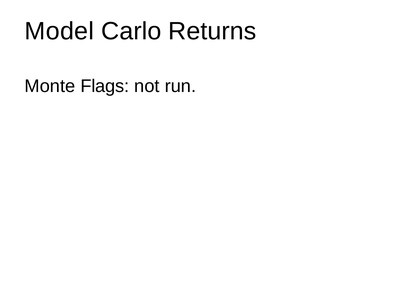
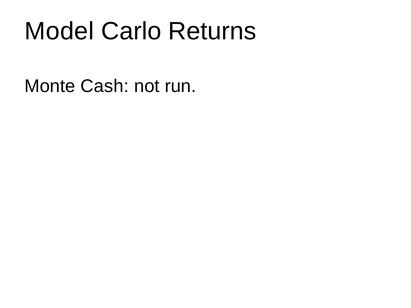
Flags: Flags -> Cash
